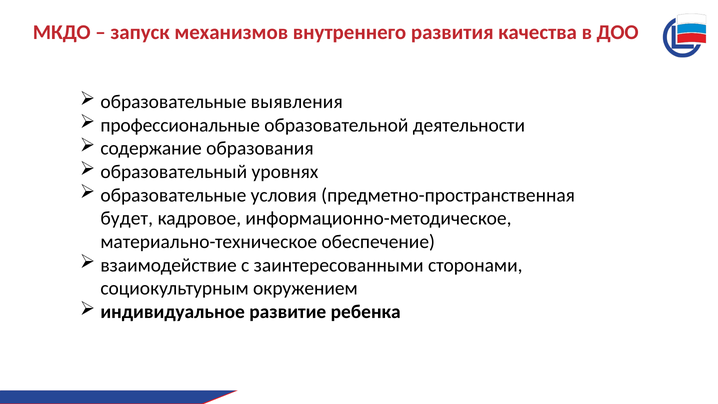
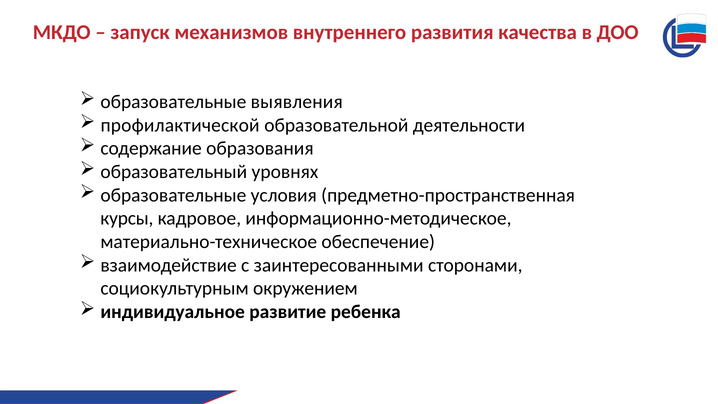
профессиональные: профессиональные -> профилактической
будет: будет -> курсы
